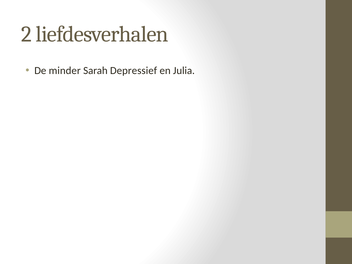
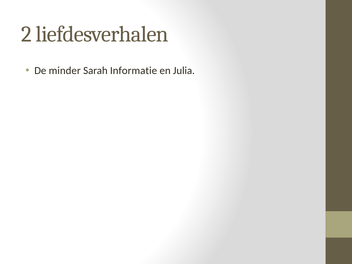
Depressief: Depressief -> Informatie
